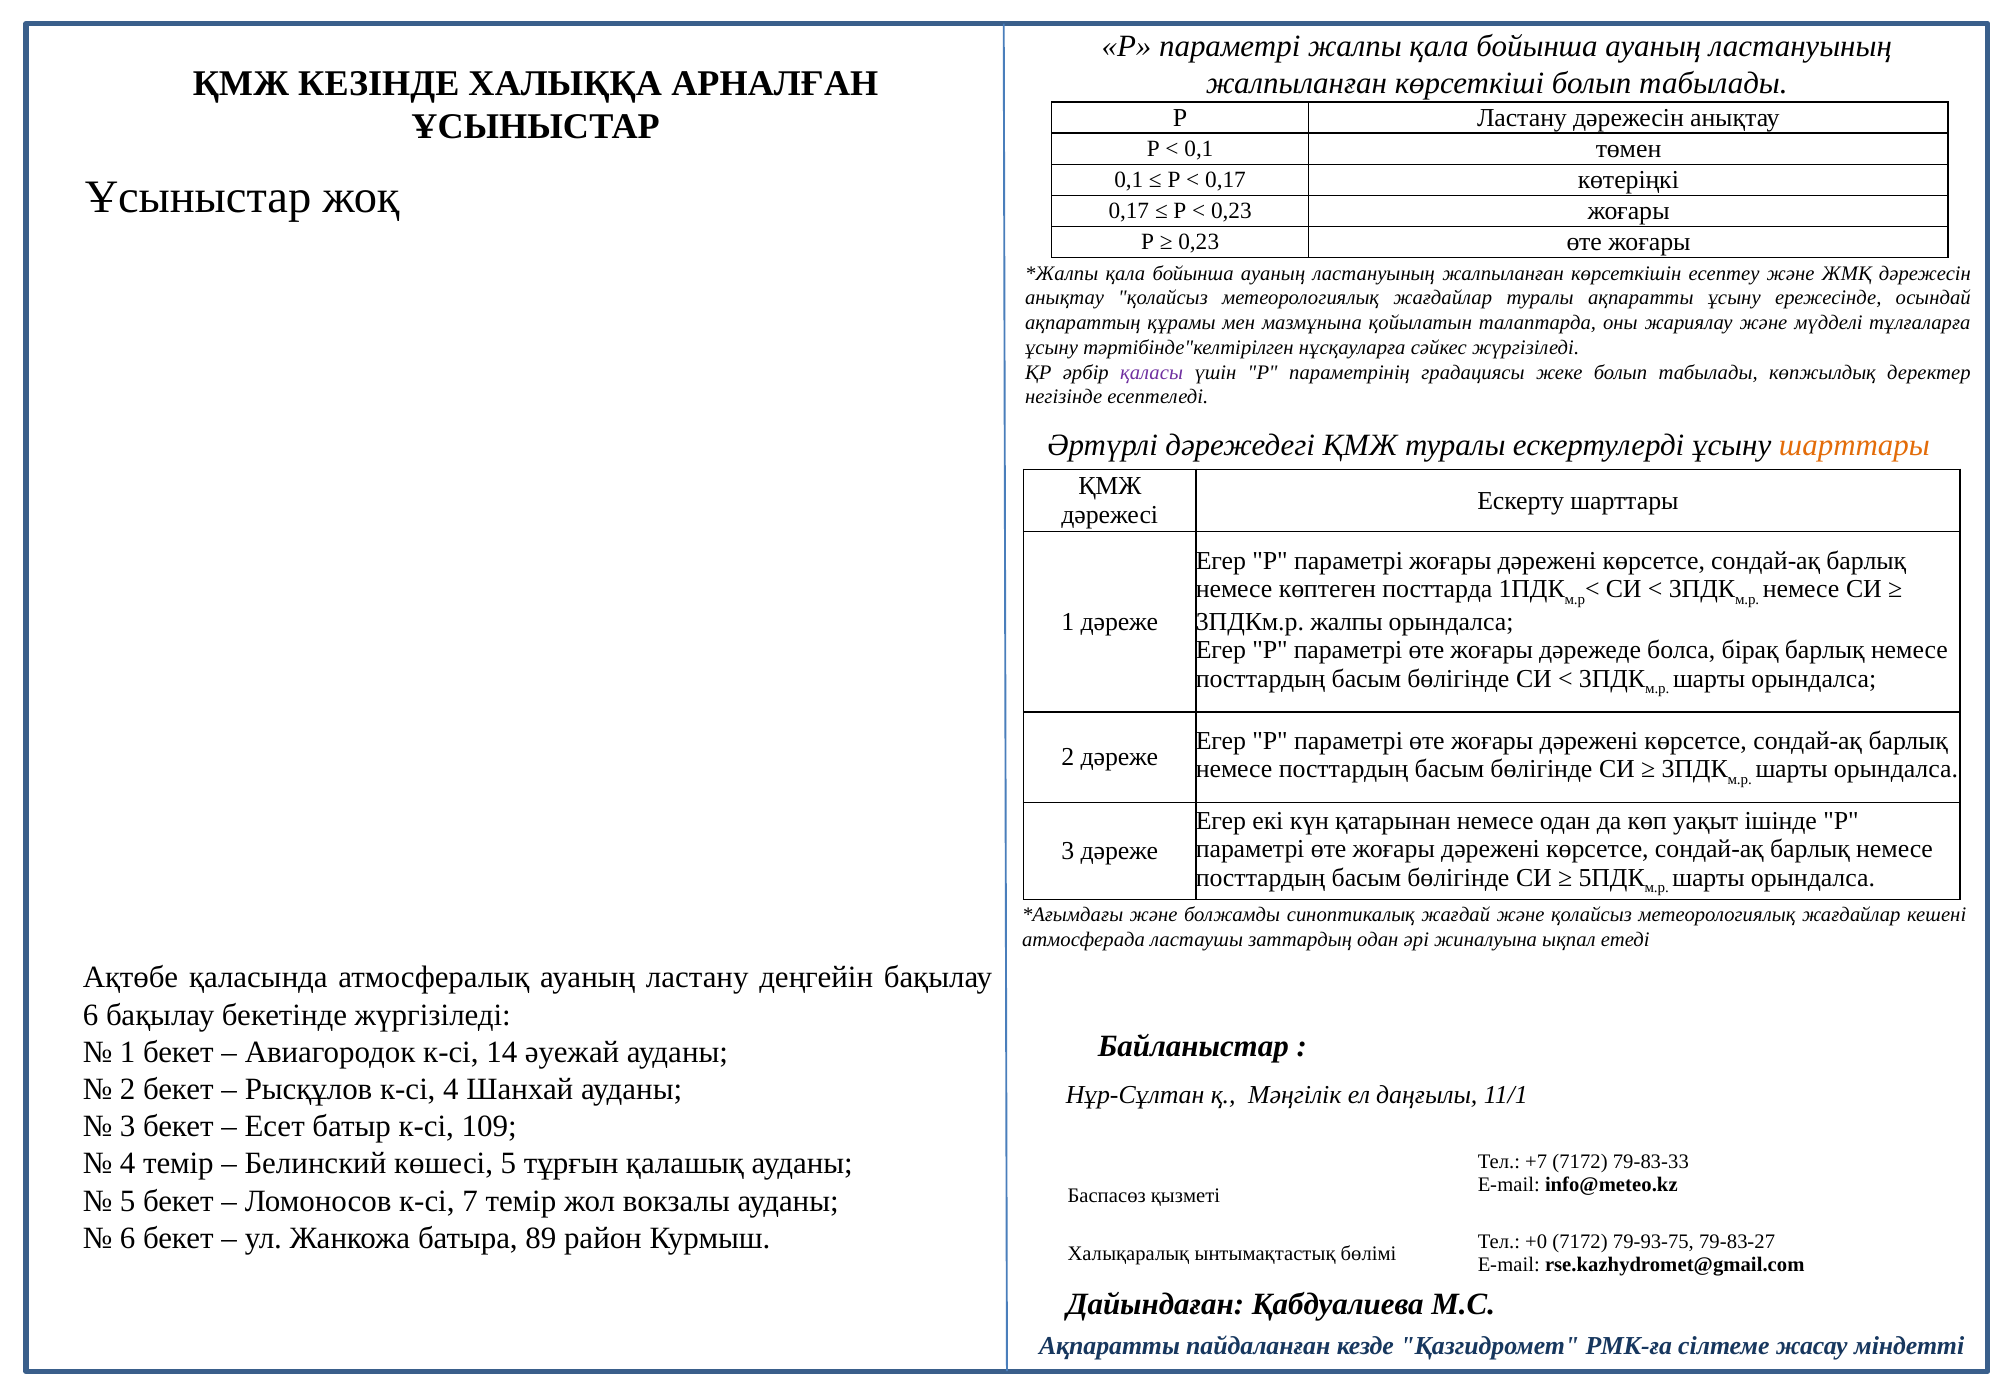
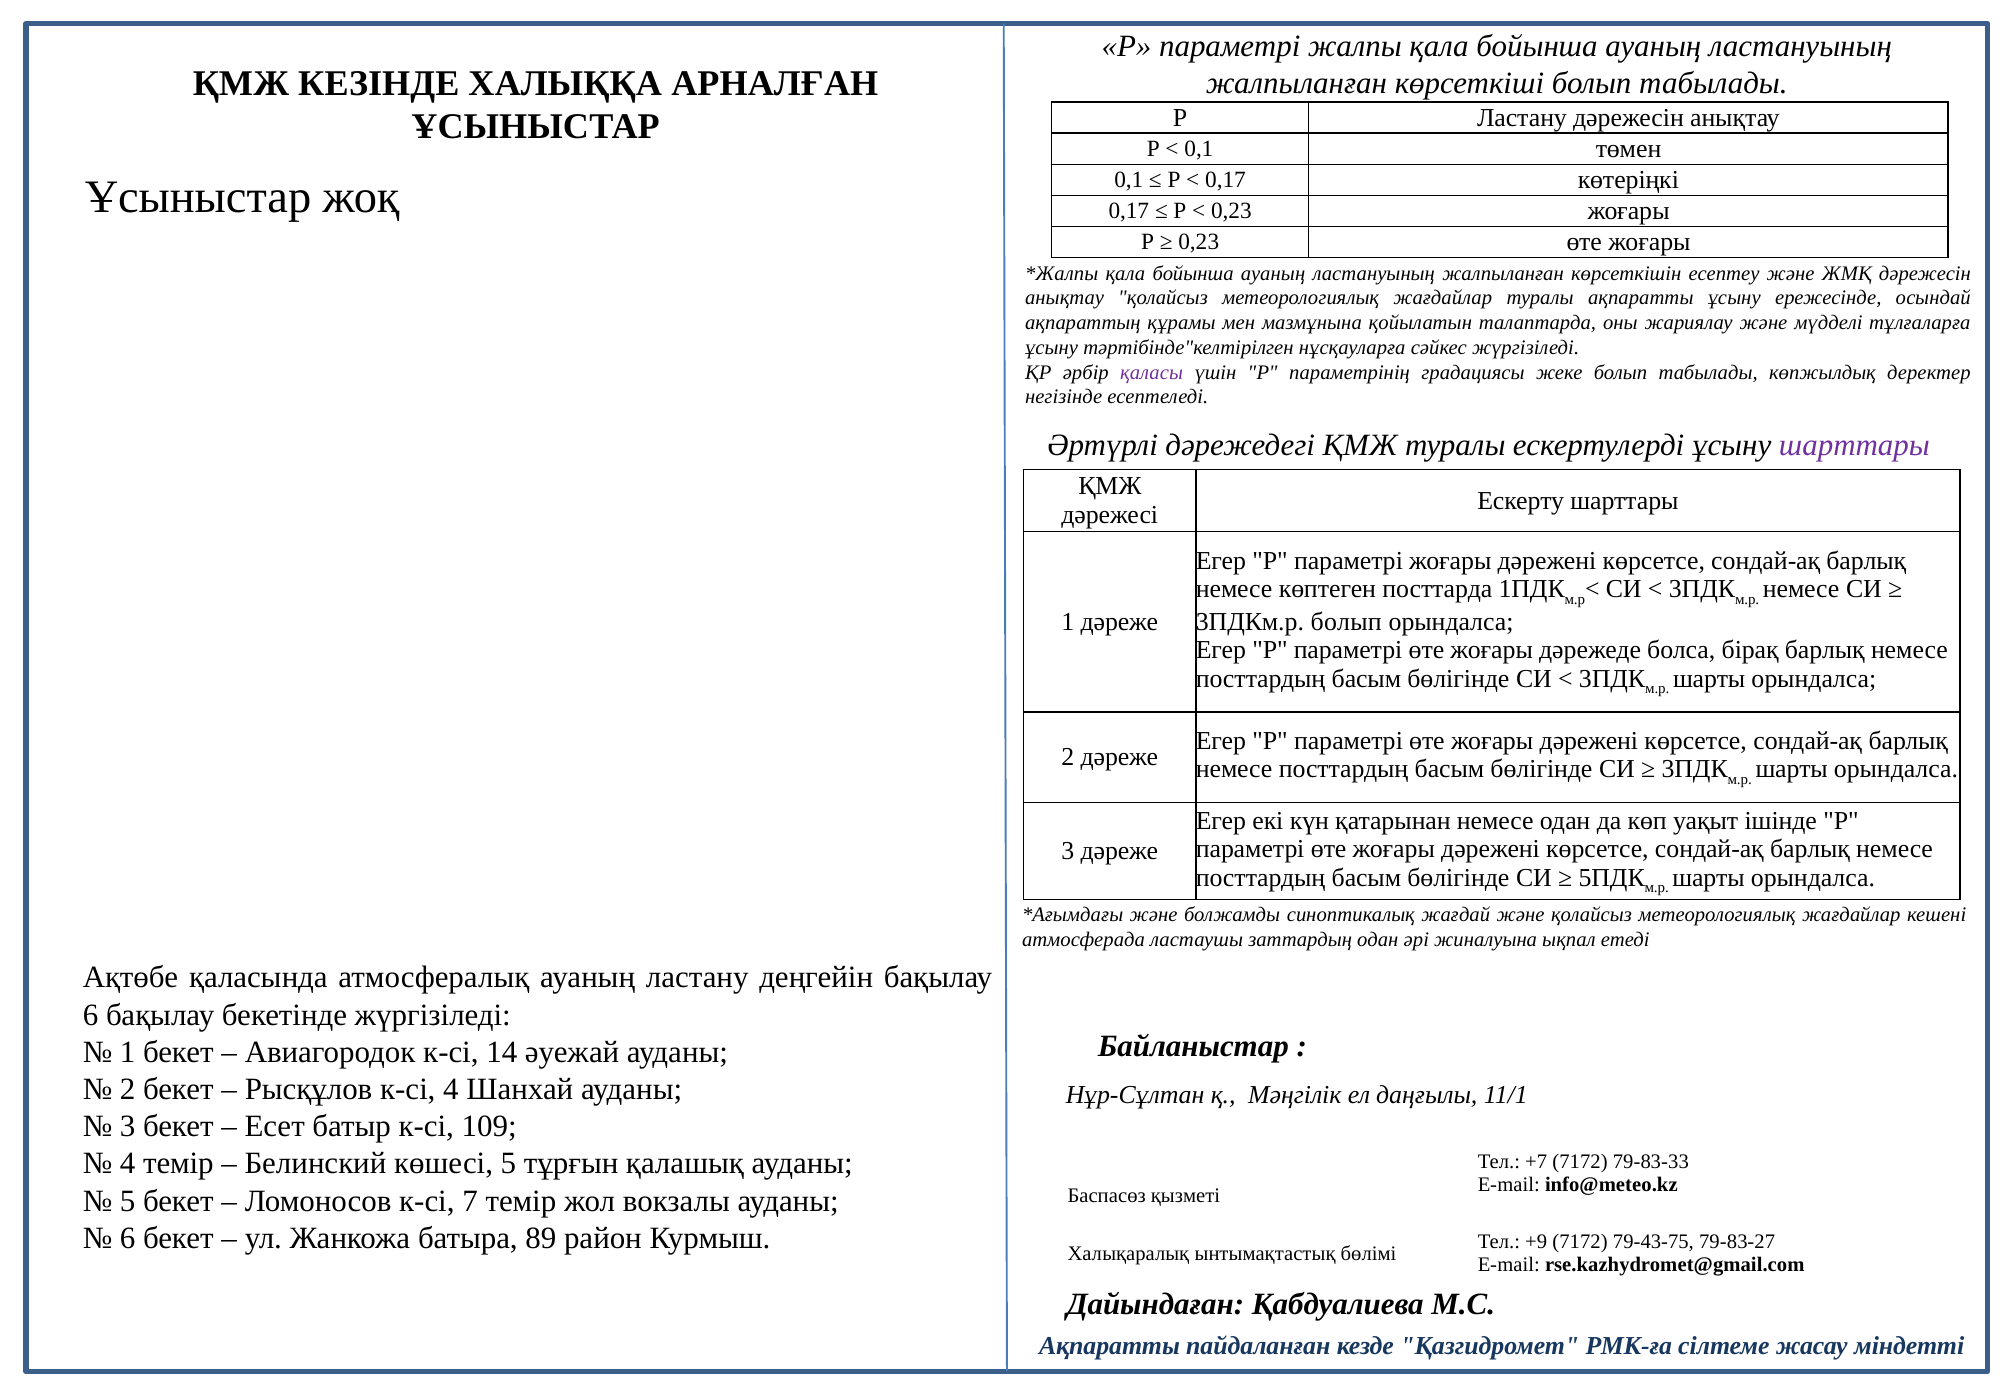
шарттары at (1854, 445) colour: orange -> purple
3ПДКм.р жалпы: жалпы -> болып
+0: +0 -> +9
79-93-75: 79-93-75 -> 79-43-75
